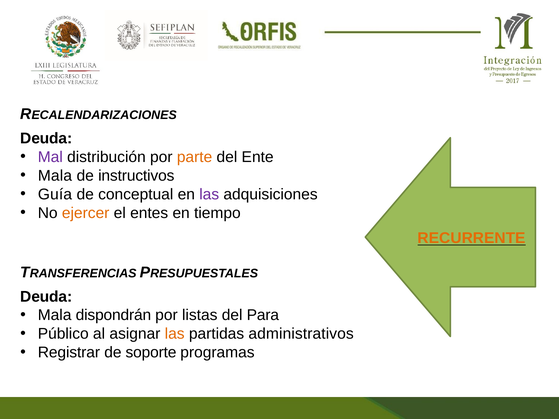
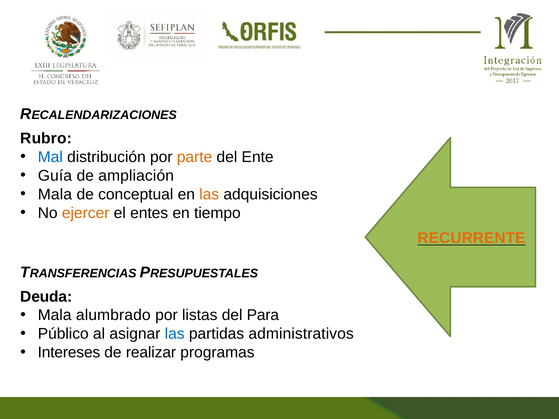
Deuda at (46, 138): Deuda -> Rubro
Mal colour: purple -> blue
Mala at (55, 176): Mala -> Guía
instructivos: instructivos -> ampliación
Guía at (55, 194): Guía -> Mala
las at (209, 194) colour: purple -> orange
dispondrán: dispondrán -> alumbrado
las at (175, 334) colour: orange -> blue
Registrar: Registrar -> Intereses
soporte: soporte -> realizar
